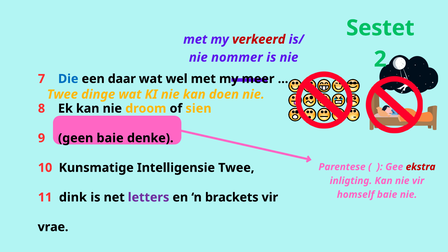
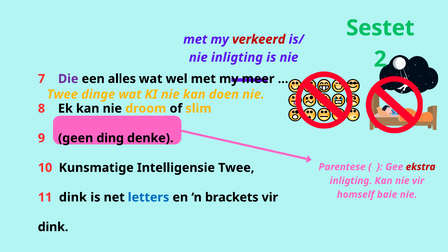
nie nommer: nommer -> inligting
Die colour: blue -> purple
daar: daar -> alles
sien: sien -> slim
geen baie: baie -> ding
letters colour: purple -> blue
vrae at (53, 227): vrae -> dink
